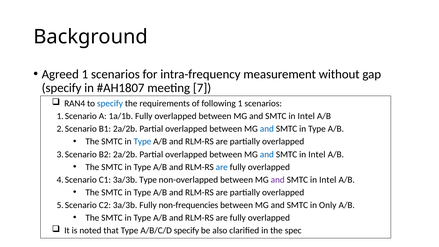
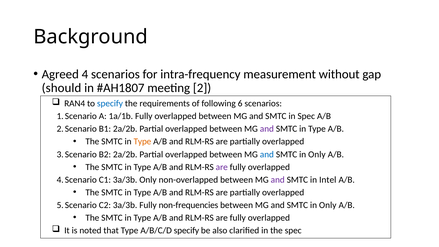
Agreed 1: 1 -> 4
specify at (62, 88): specify -> should
7: 7 -> 2
following 1: 1 -> 6
Intel at (306, 116): Intel -> Spec
and at (267, 129) colour: blue -> purple
Type at (142, 142) colour: blue -> orange
Intel at (317, 154): Intel -> Only
are at (222, 167) colour: blue -> purple
3a/3b Type: Type -> Only
